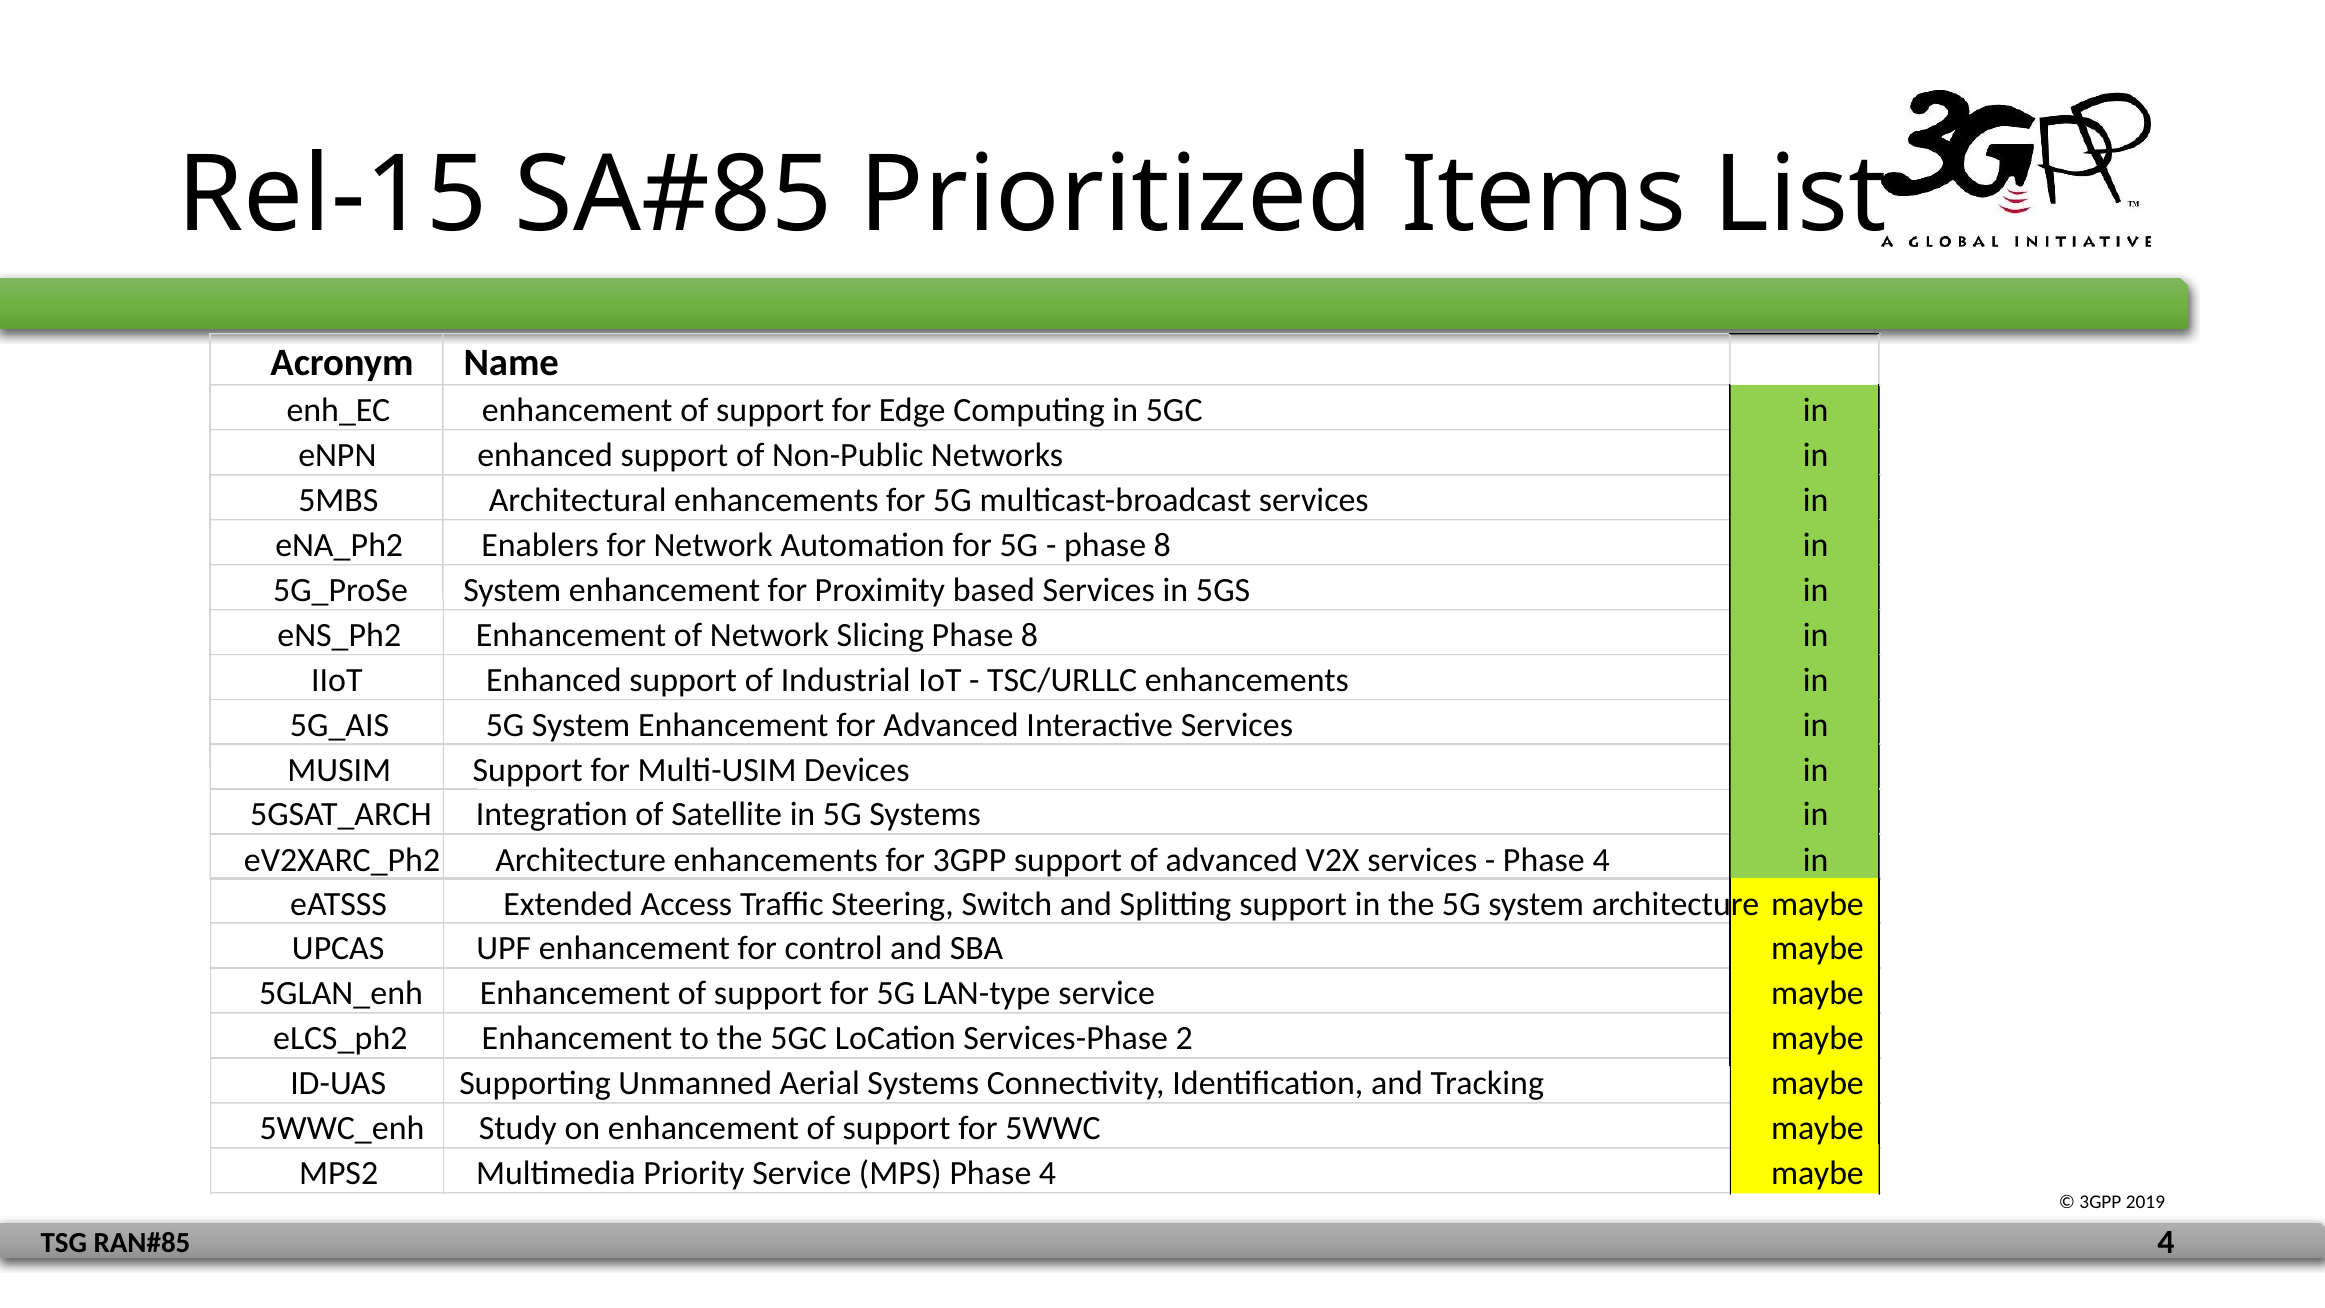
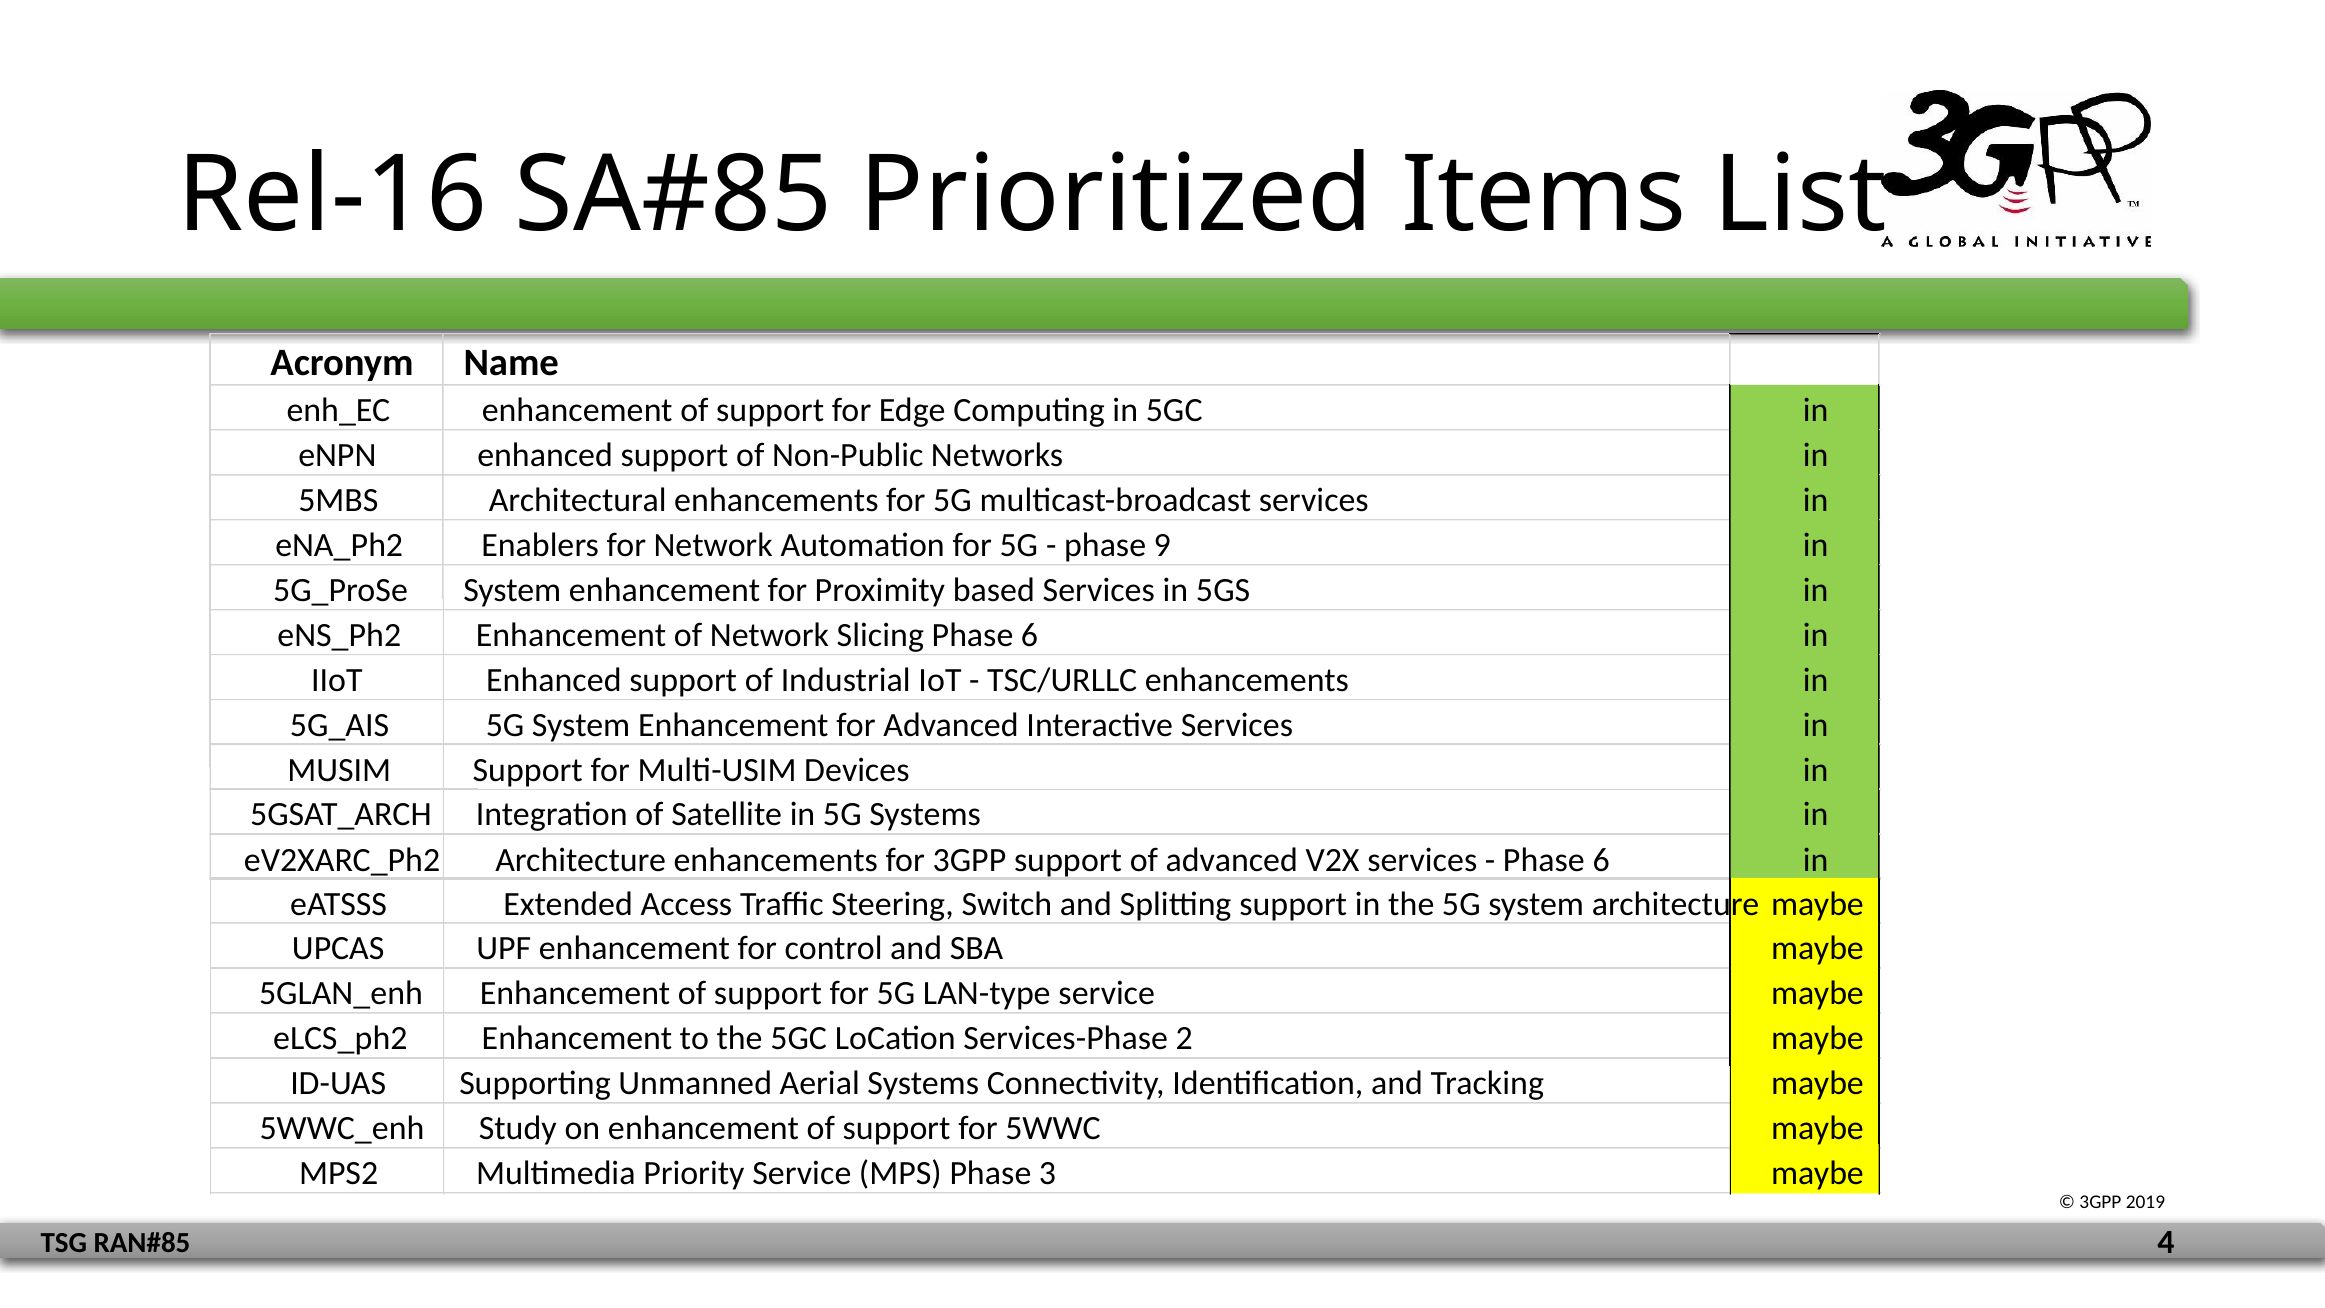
Rel-15: Rel-15 -> Rel-16
8 at (1162, 545): 8 -> 9
Slicing Phase 8: 8 -> 6
4 at (1601, 860): 4 -> 6
MPS Phase 4: 4 -> 3
